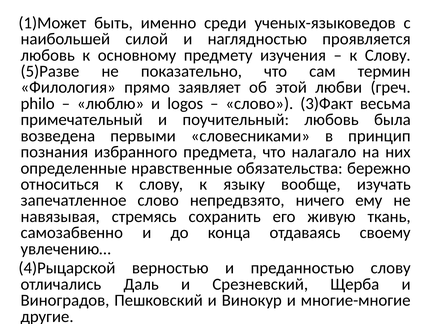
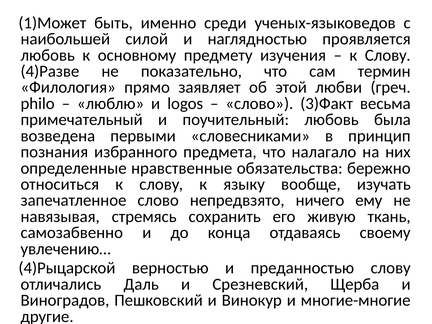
5)Разве: 5)Разве -> 4)Разве
